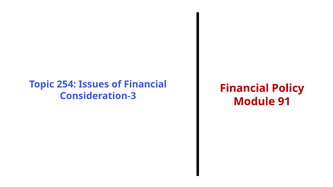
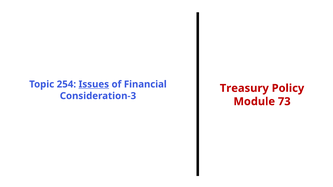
Issues underline: none -> present
Financial at (244, 88): Financial -> Treasury
91: 91 -> 73
